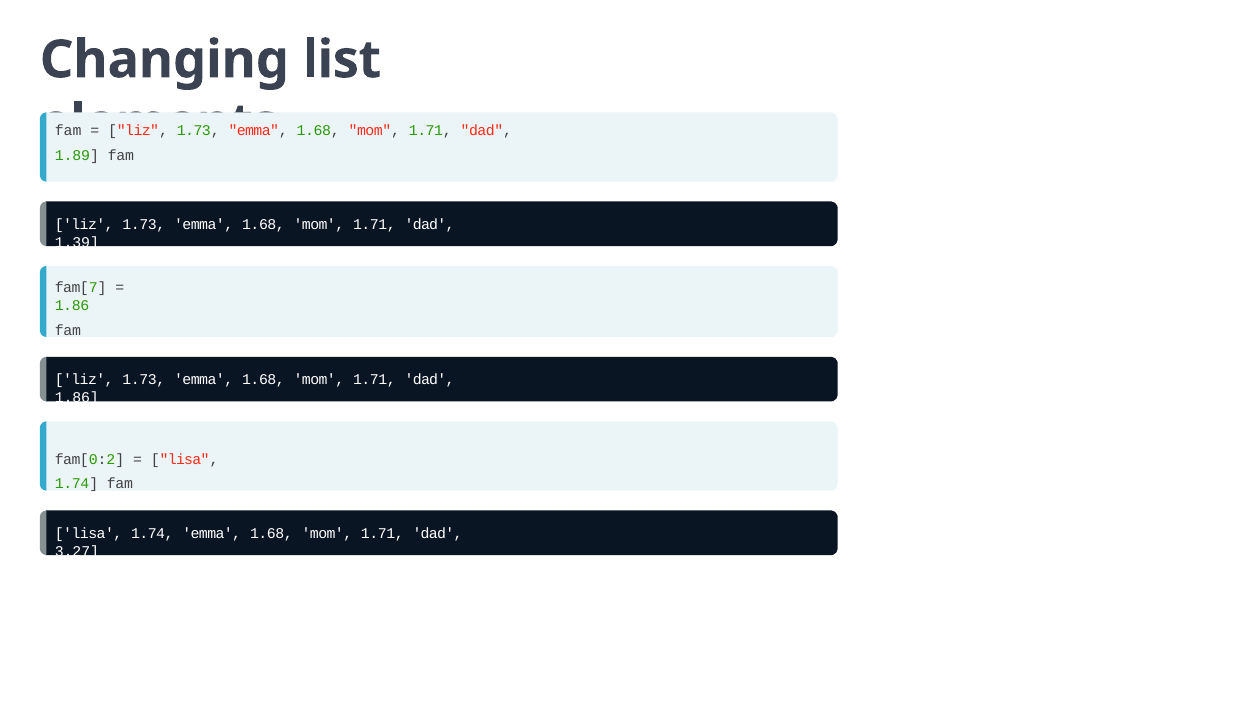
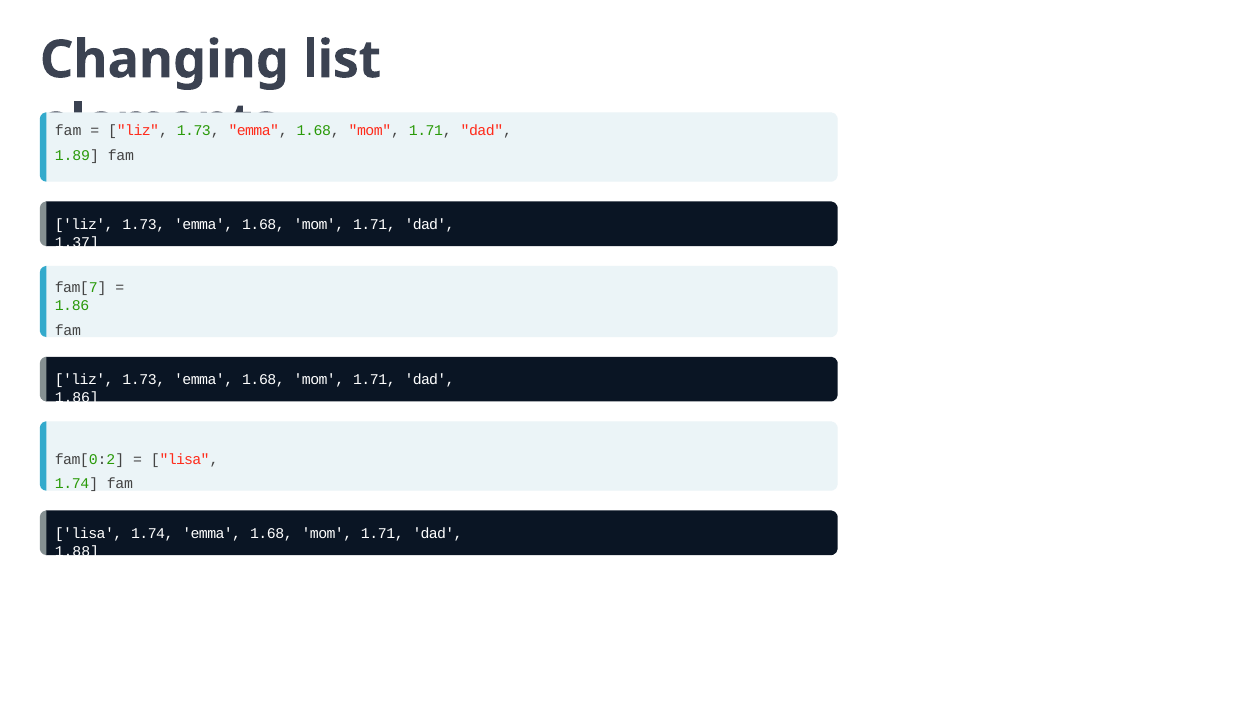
1.39: 1.39 -> 1.37
3.27: 3.27 -> 1.88
